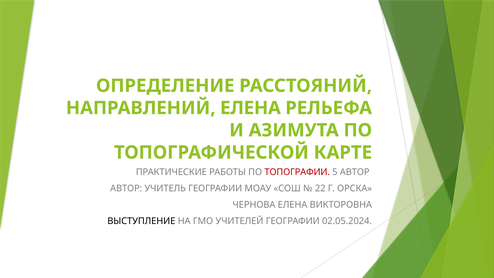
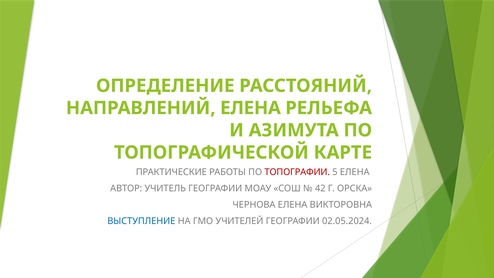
5 АВТОР: АВТОР -> ЕЛЕНА
22: 22 -> 42
ВЫСТУПЛЕНИЕ colour: black -> blue
